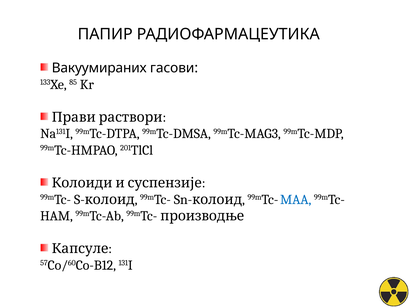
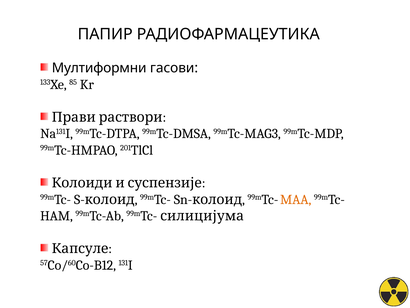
Вакуумираних: Вакуумираних -> Мултиформни
MAA colour: blue -> orange
производње: производње -> силицијума
